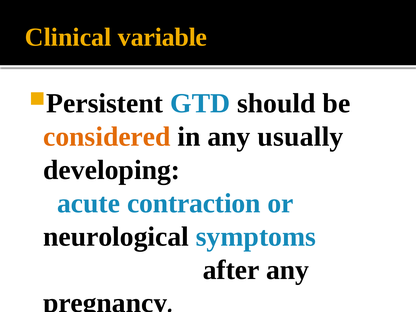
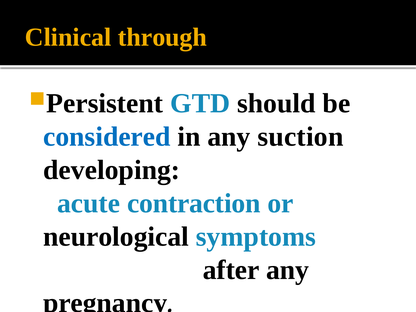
variable: variable -> through
considered colour: orange -> blue
usually: usually -> suction
